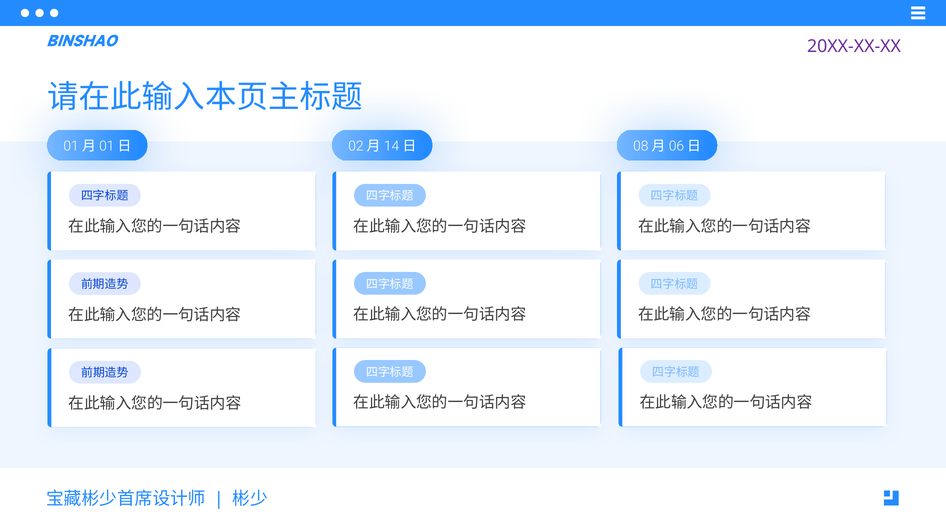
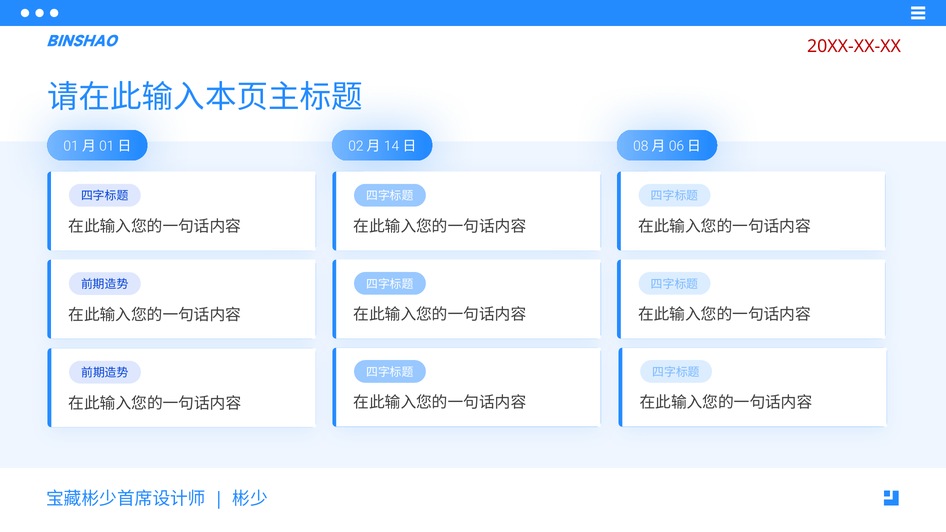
20XX-XX-XX colour: purple -> red
